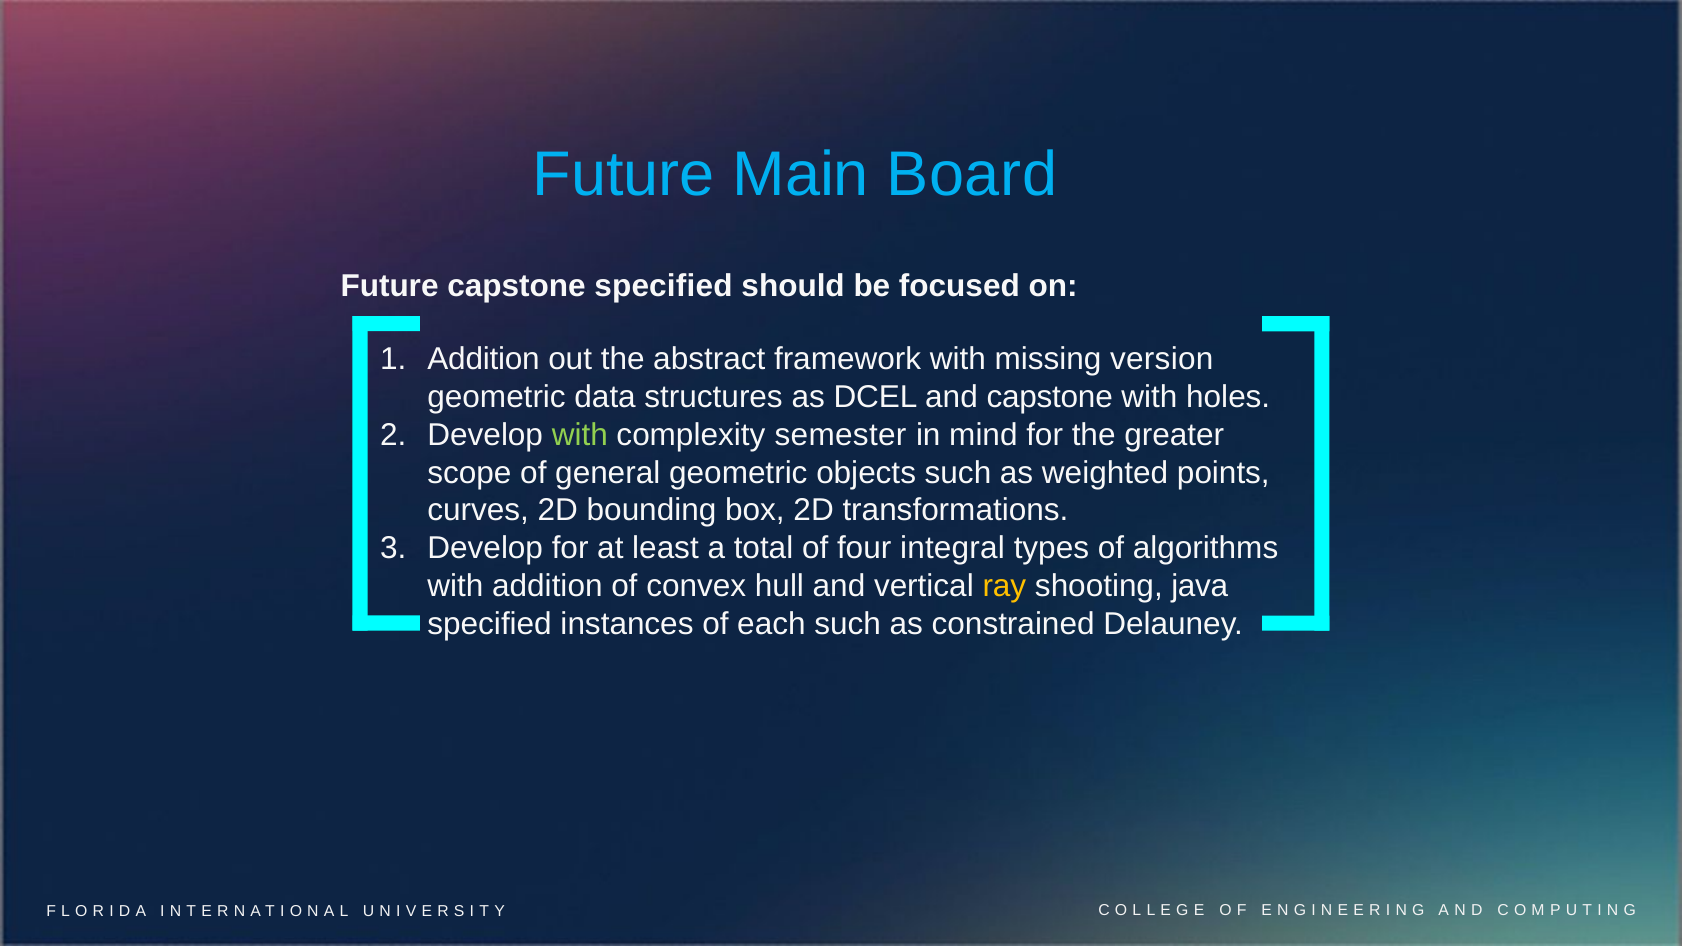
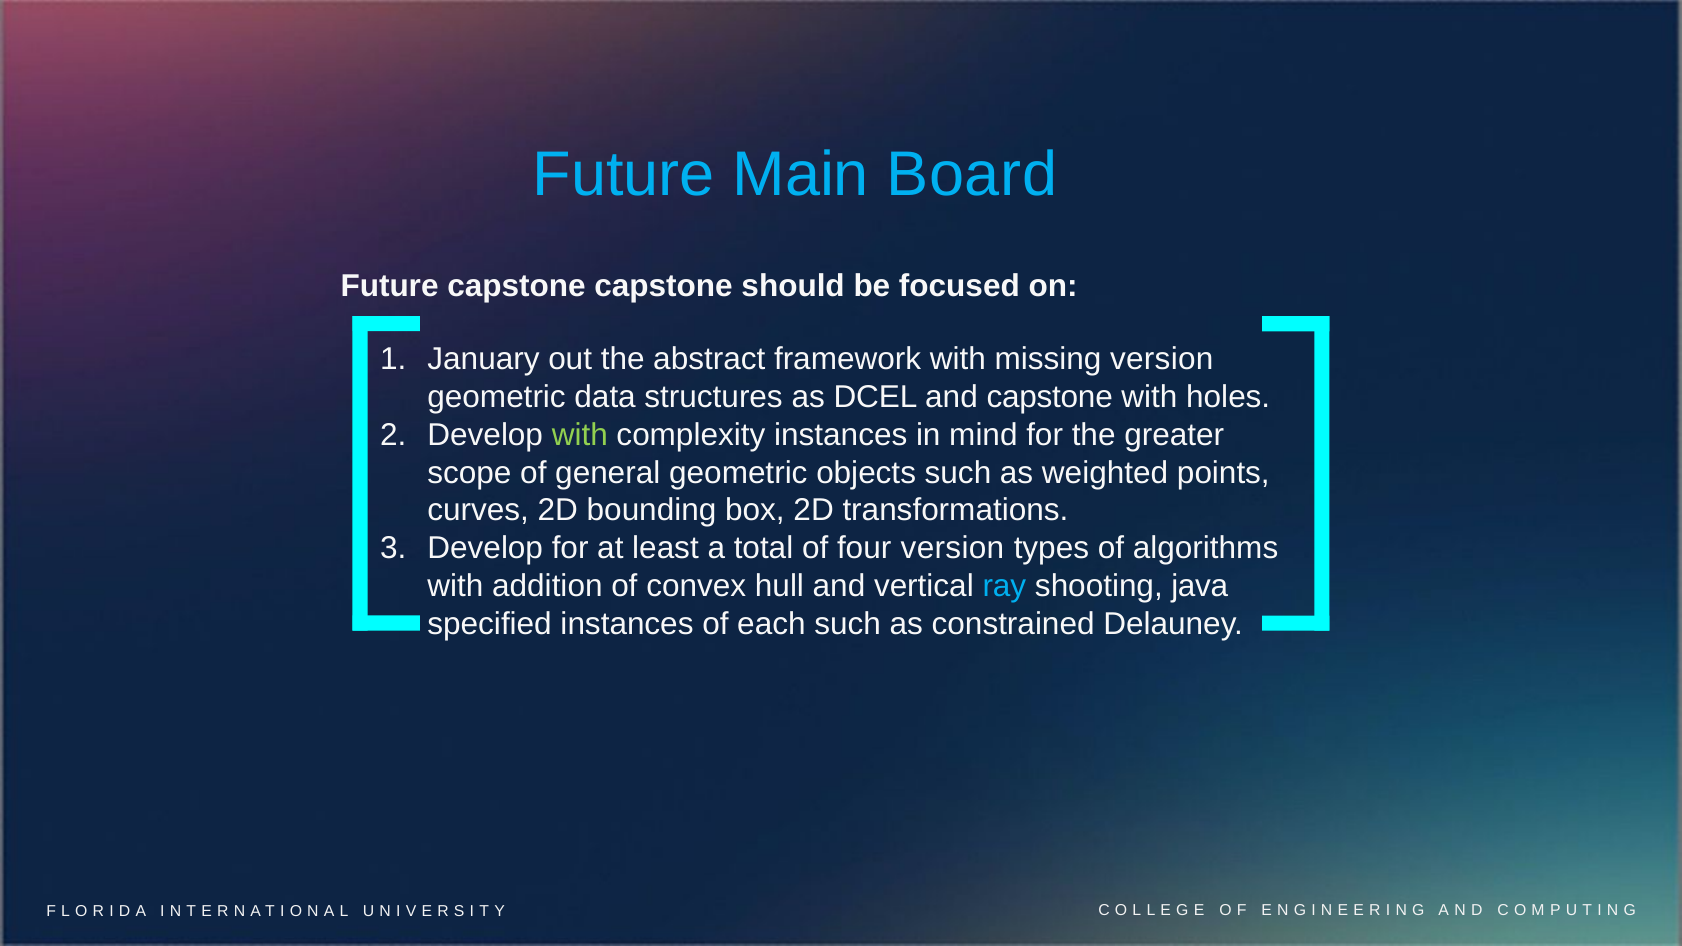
capstone specified: specified -> capstone
Addition at (484, 359): Addition -> January
complexity semester: semester -> instances
four integral: integral -> version
ray colour: yellow -> light blue
